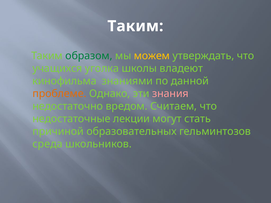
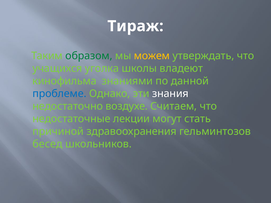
Таким at (135, 26): Таким -> Тираж
проблеме colour: orange -> blue
знания colour: pink -> white
вредом: вредом -> воздухе
образовательных: образовательных -> здравоохранения
среда: среда -> бесед
